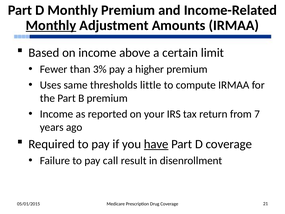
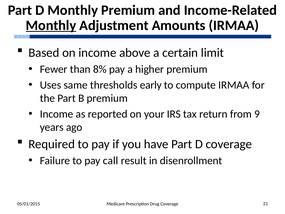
3%: 3% -> 8%
little: little -> early
7: 7 -> 9
have underline: present -> none
